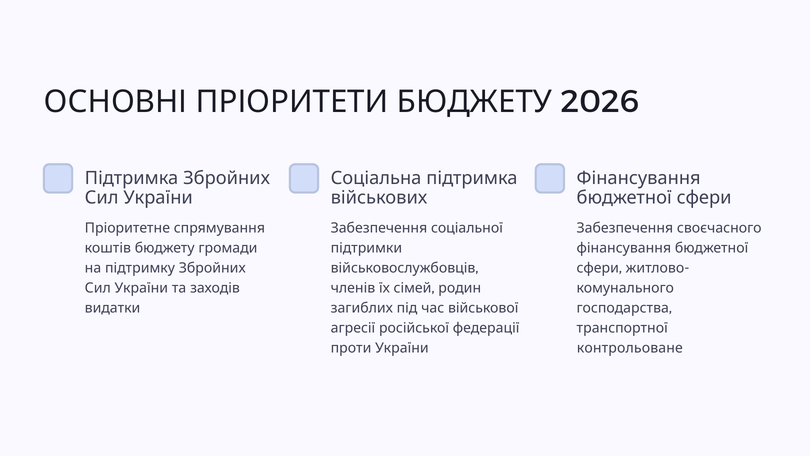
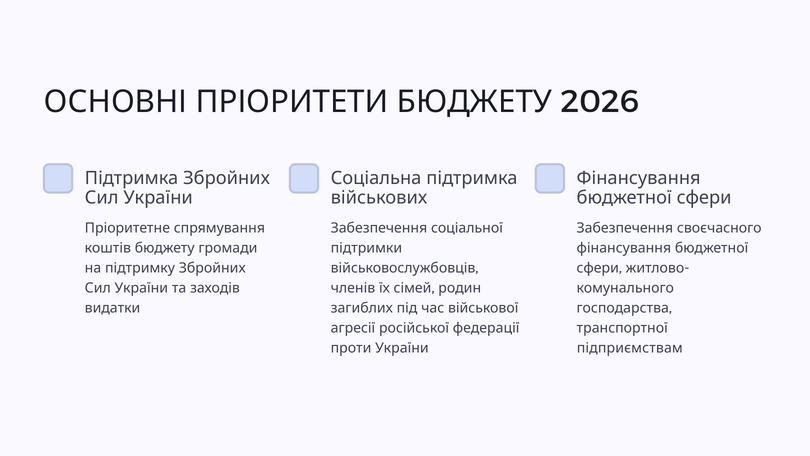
контрольоване: контрольоване -> підприємствам
